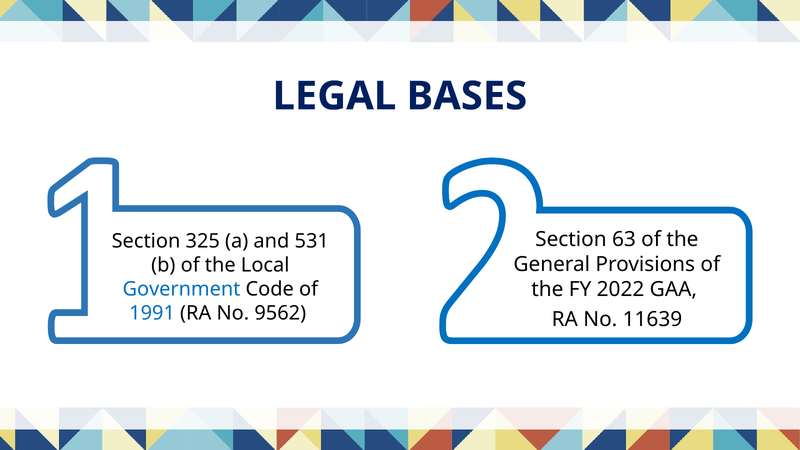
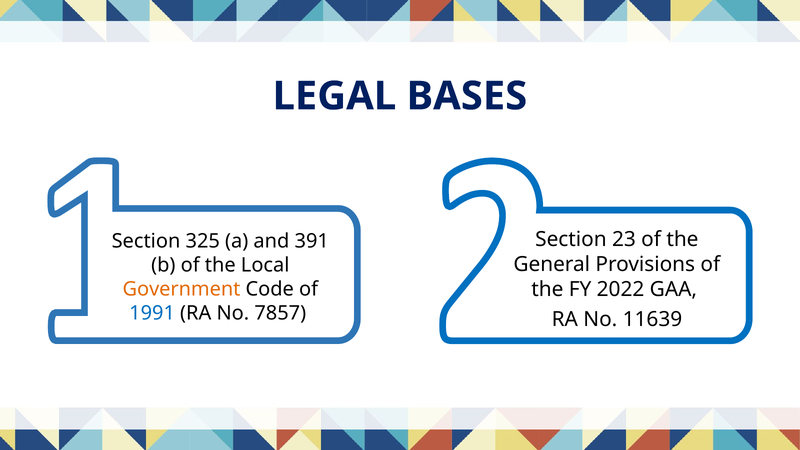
63: 63 -> 23
531: 531 -> 391
Government colour: blue -> orange
9562: 9562 -> 7857
